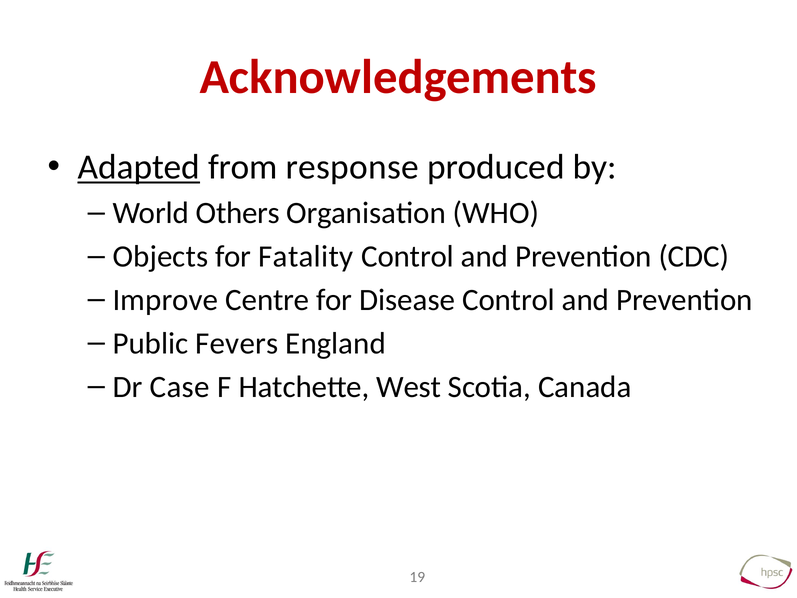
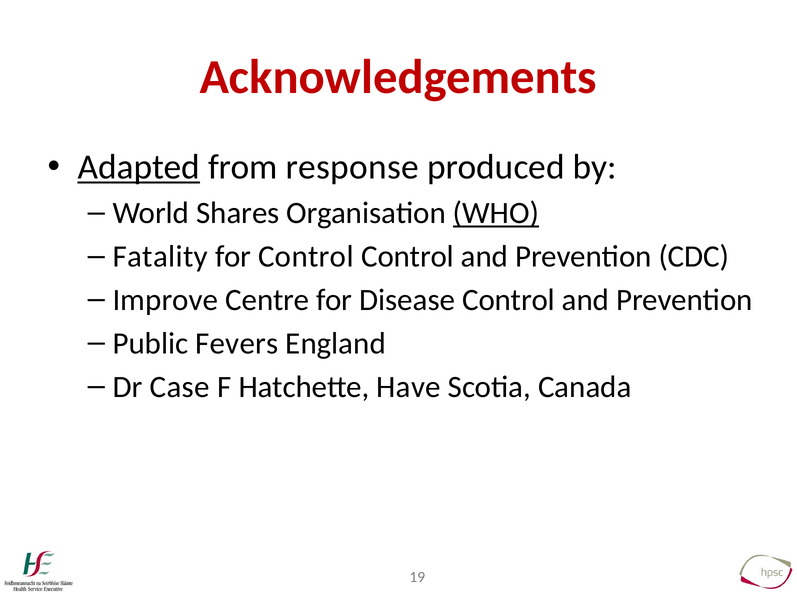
Others: Others -> Shares
WHO underline: none -> present
Objects: Objects -> Fatality
for Fatality: Fatality -> Control
West: West -> Have
